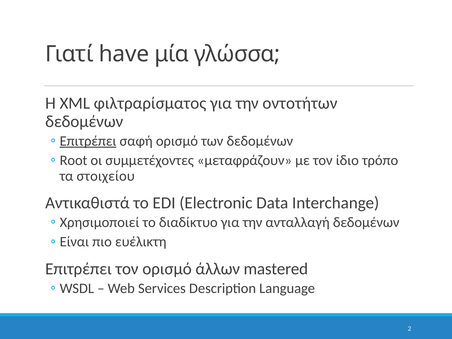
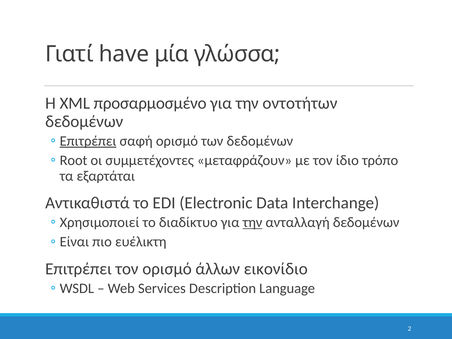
φιλτραρίσματος: φιλτραρίσματος -> προσαρμοσμένο
στοιχείου: στοιχείου -> εξαρτάται
την at (253, 222) underline: none -> present
mastered: mastered -> εικονίδιο
